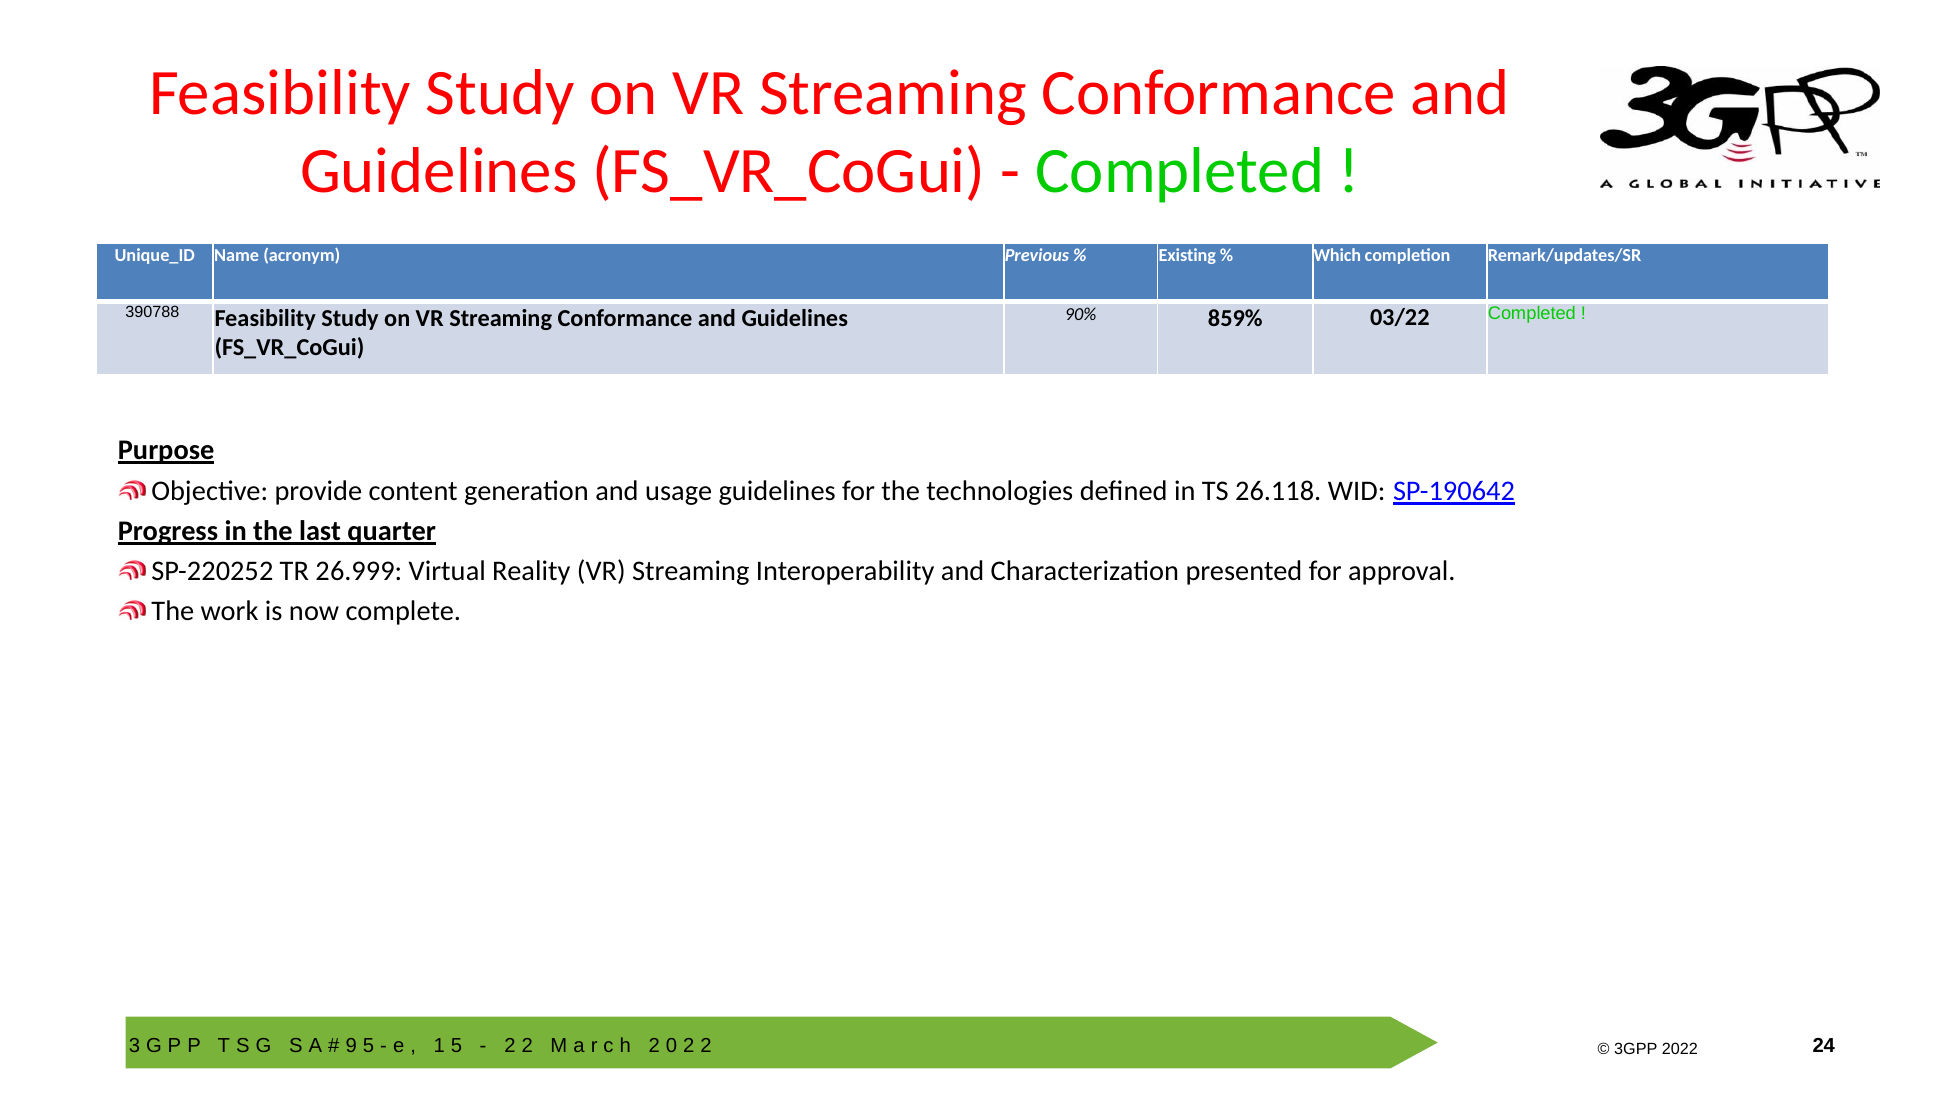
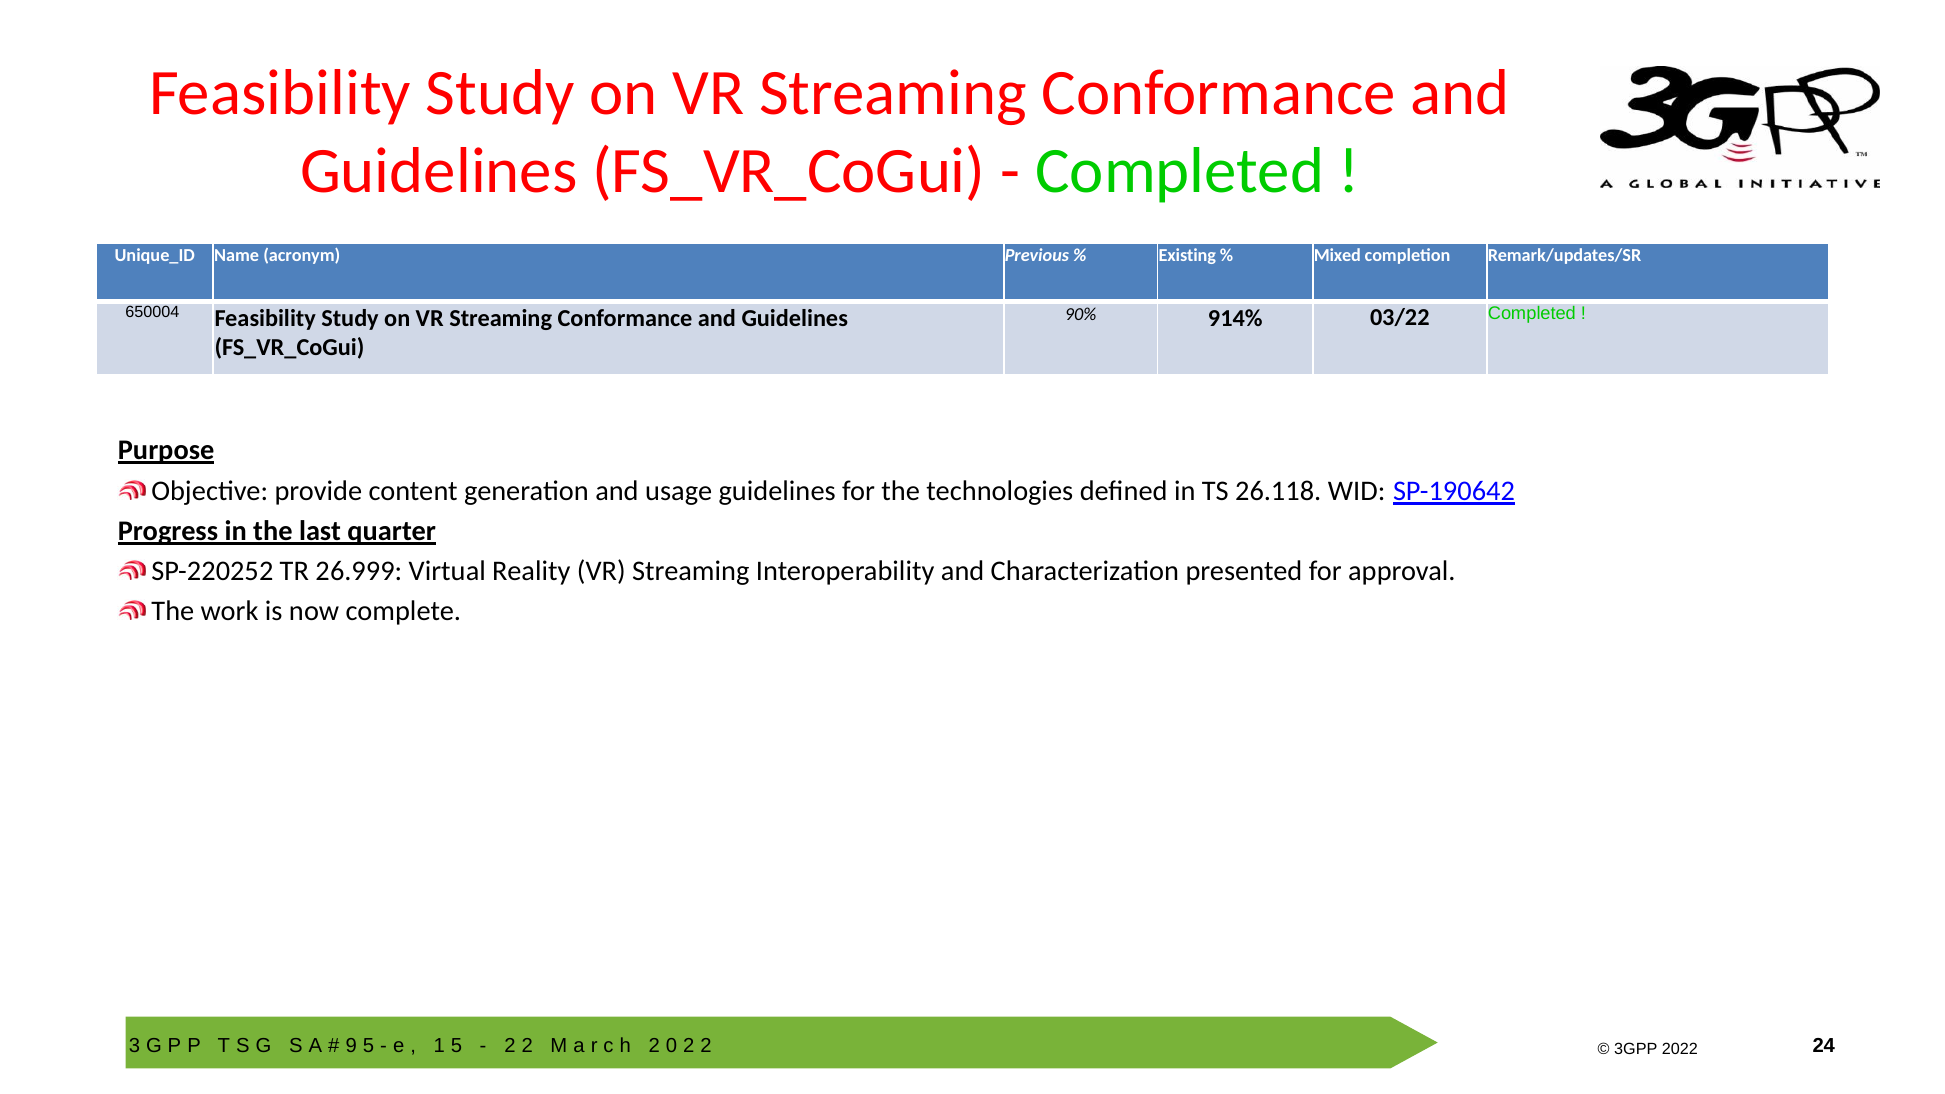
Which: Which -> Mixed
390788: 390788 -> 650004
859%: 859% -> 914%
